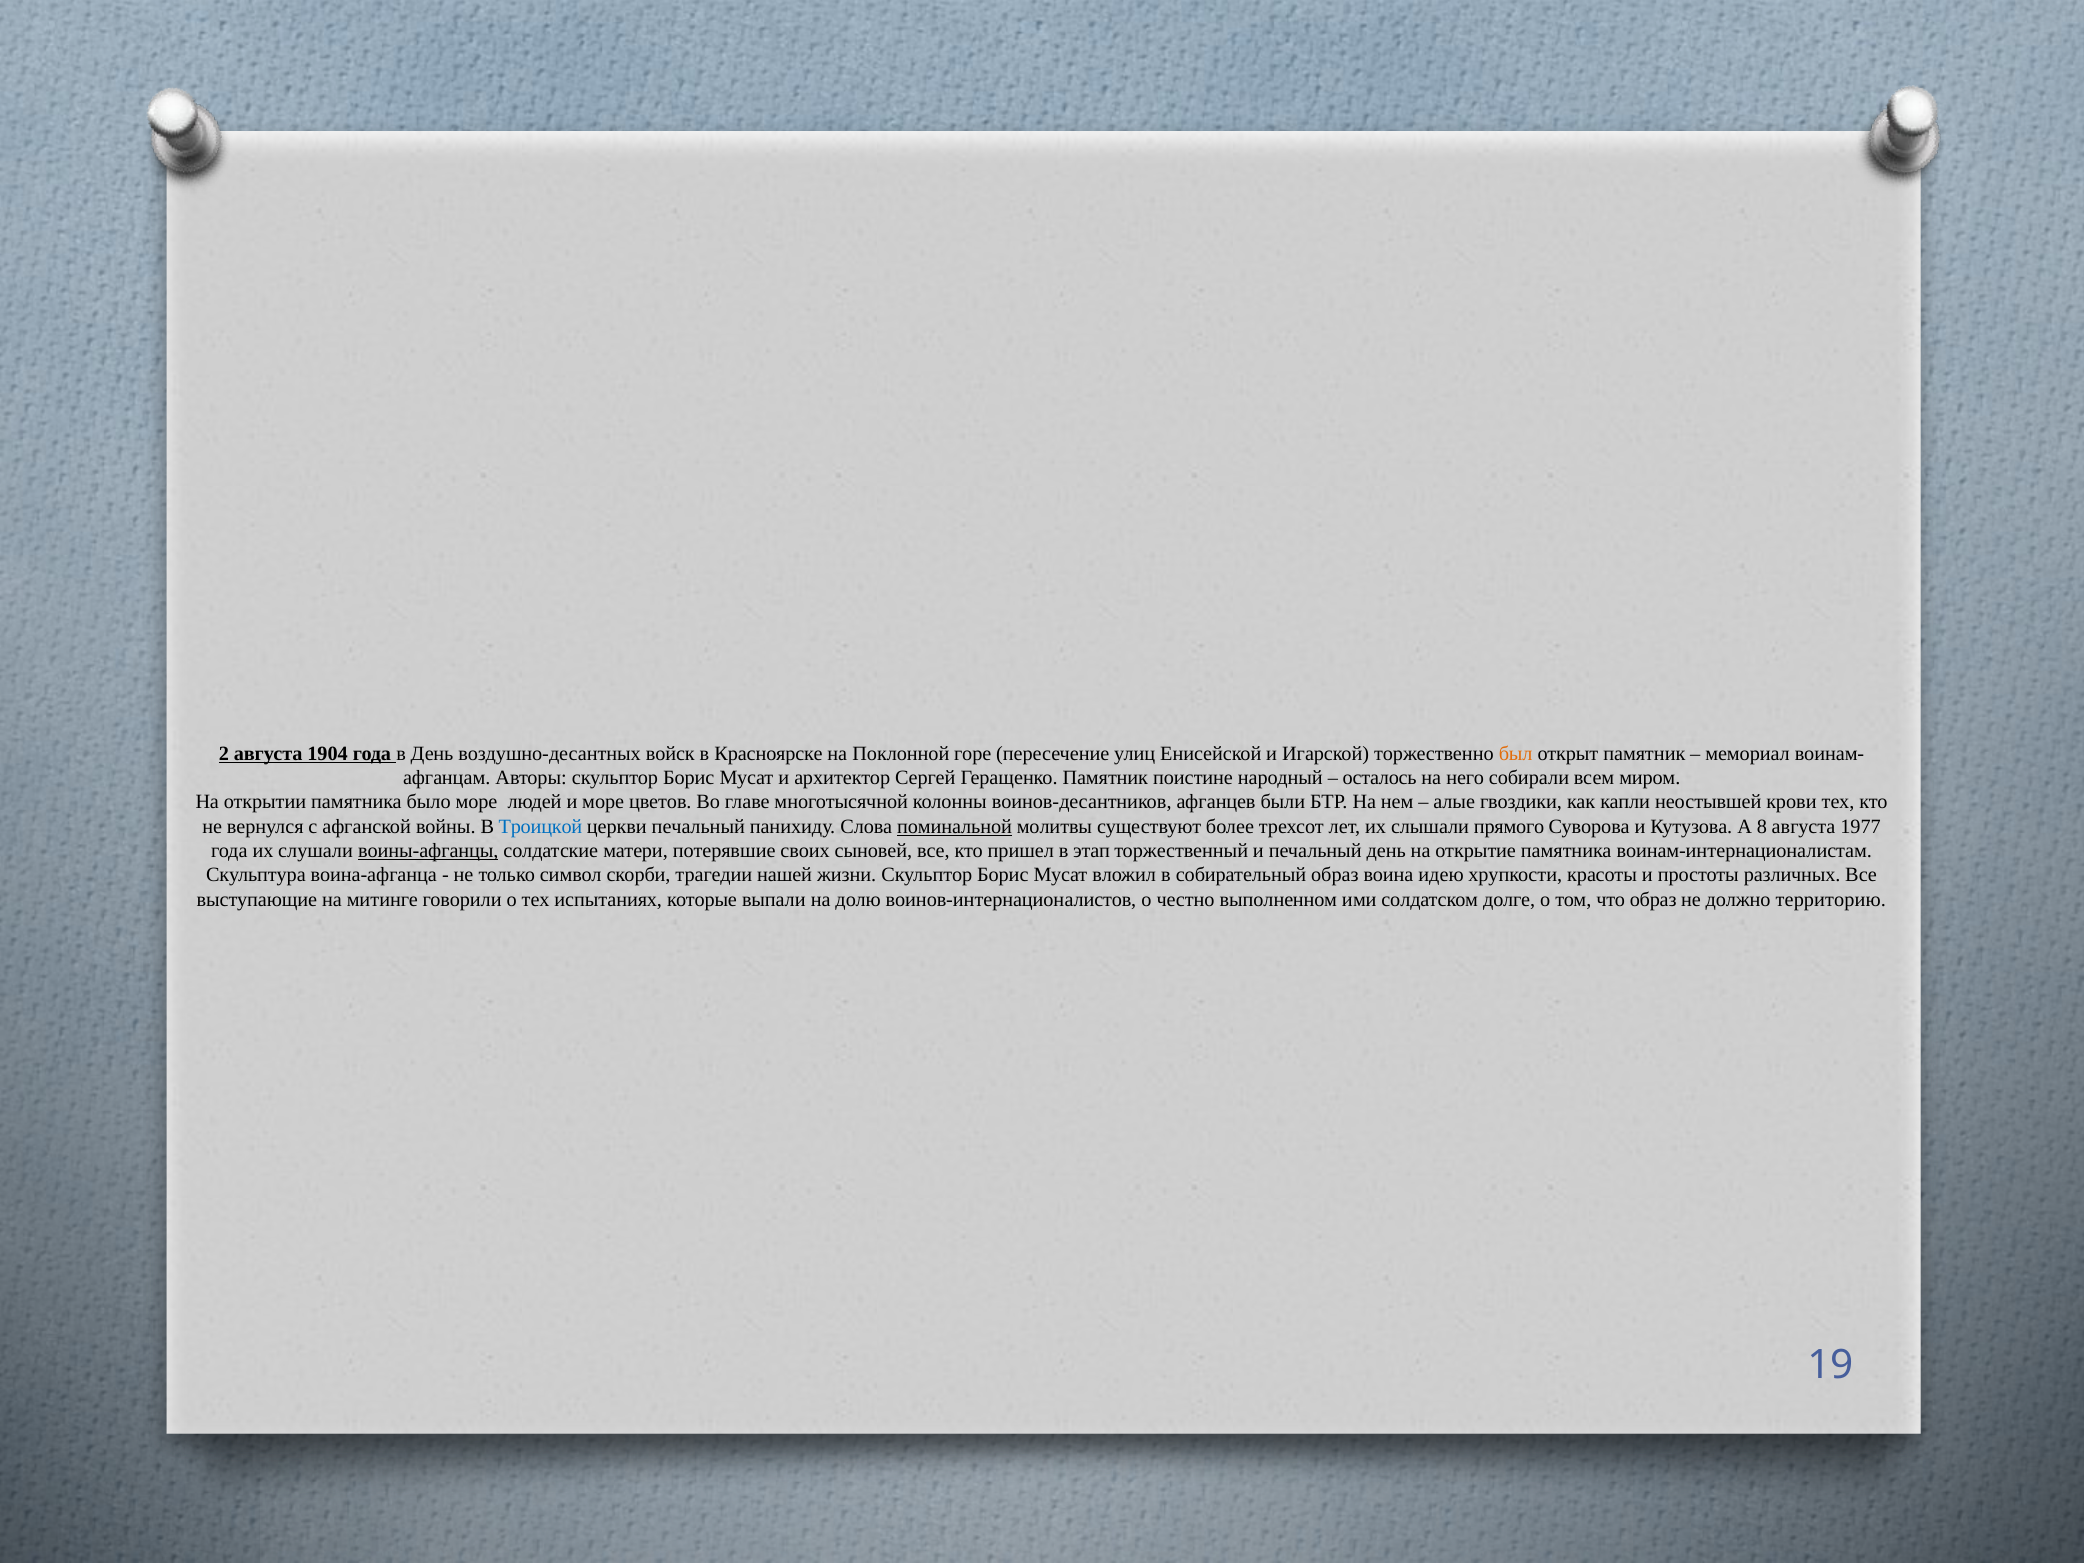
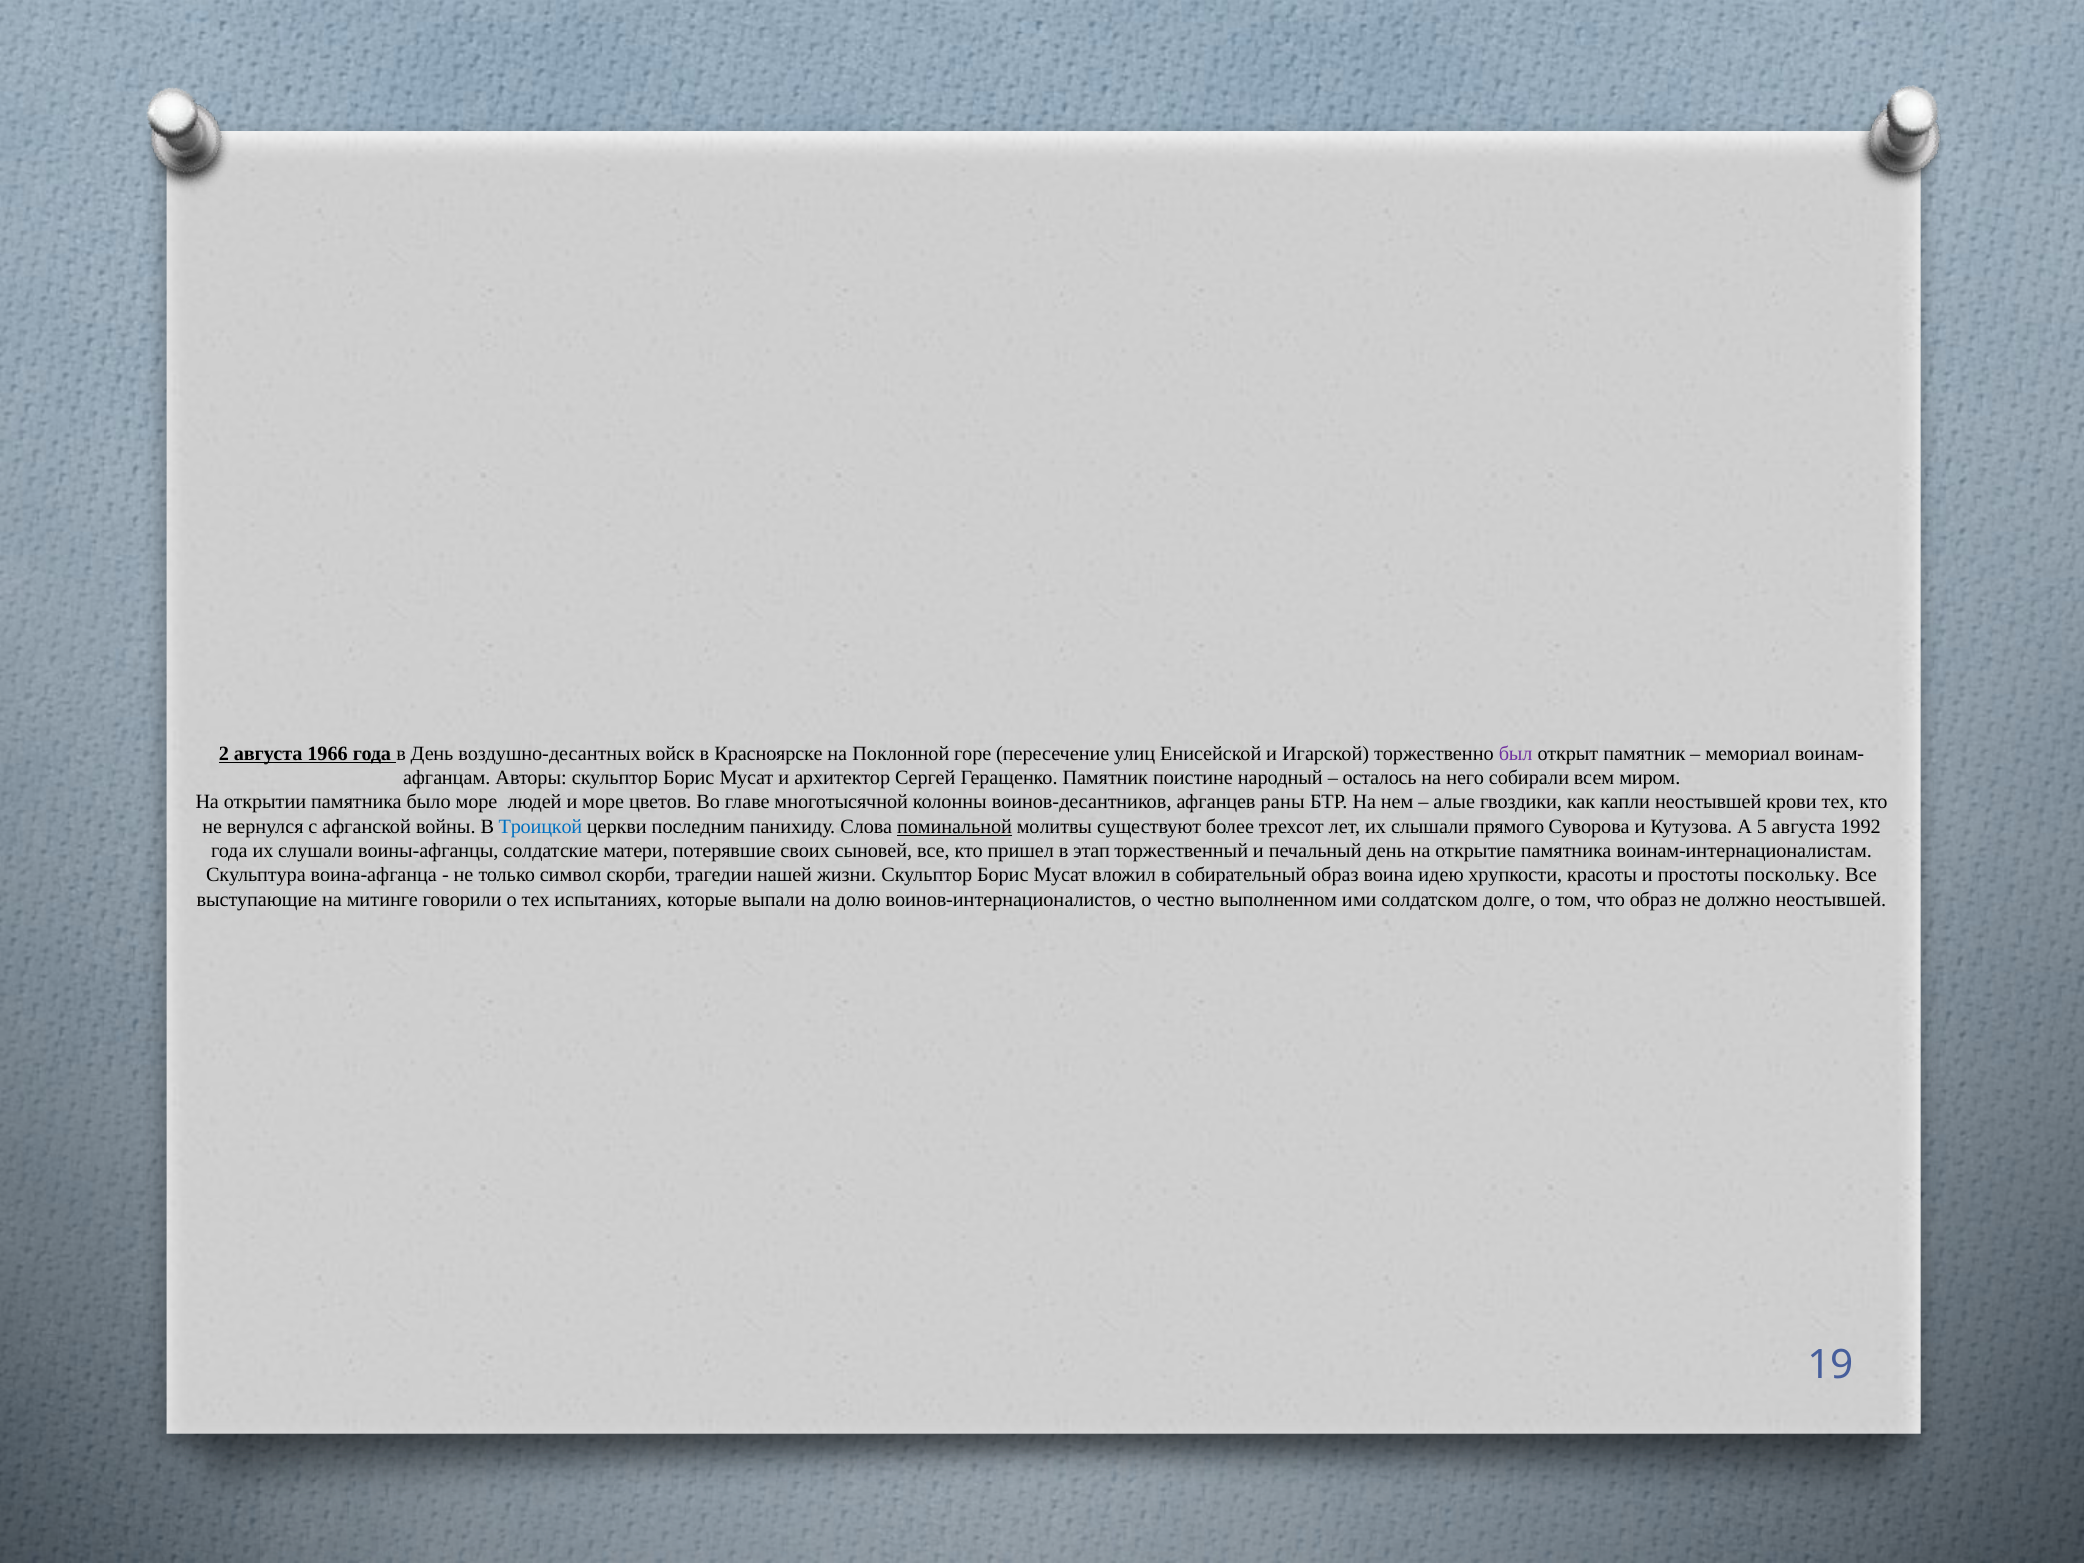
1904: 1904 -> 1966
был colour: orange -> purple
были: были -> раны
церкви печальный: печальный -> последним
8: 8 -> 5
1977: 1977 -> 1992
воины-афганцы underline: present -> none
различных: различных -> поскольку
должно территорию: территорию -> неостывшей
